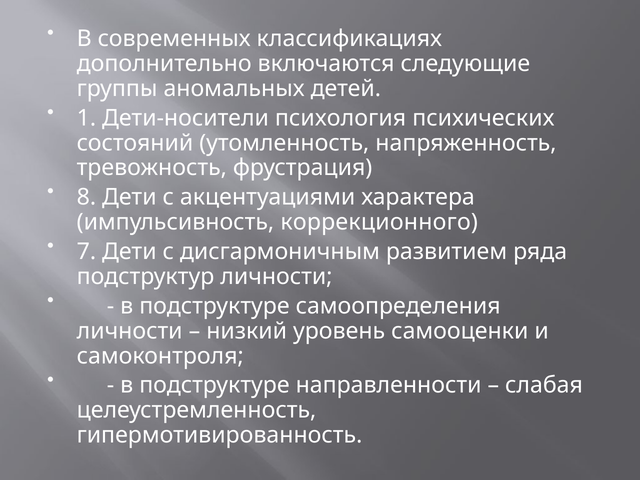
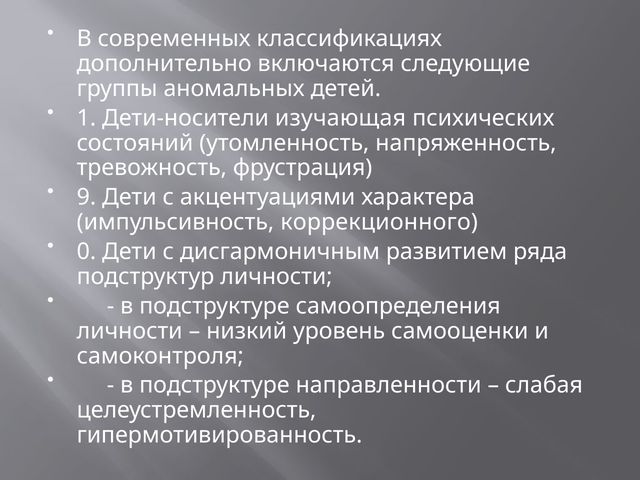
психология: психология -> изучающая
8: 8 -> 9
7: 7 -> 0
